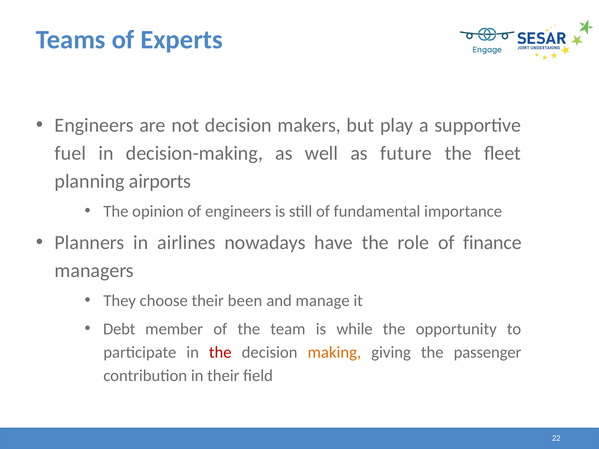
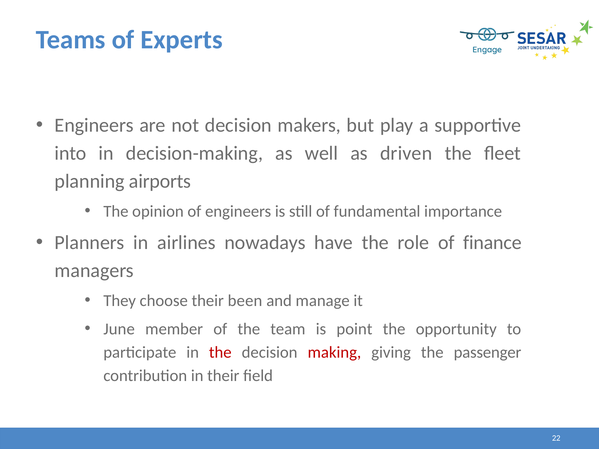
fuel: fuel -> into
future: future -> driven
Debt: Debt -> June
while: while -> point
making colour: orange -> red
